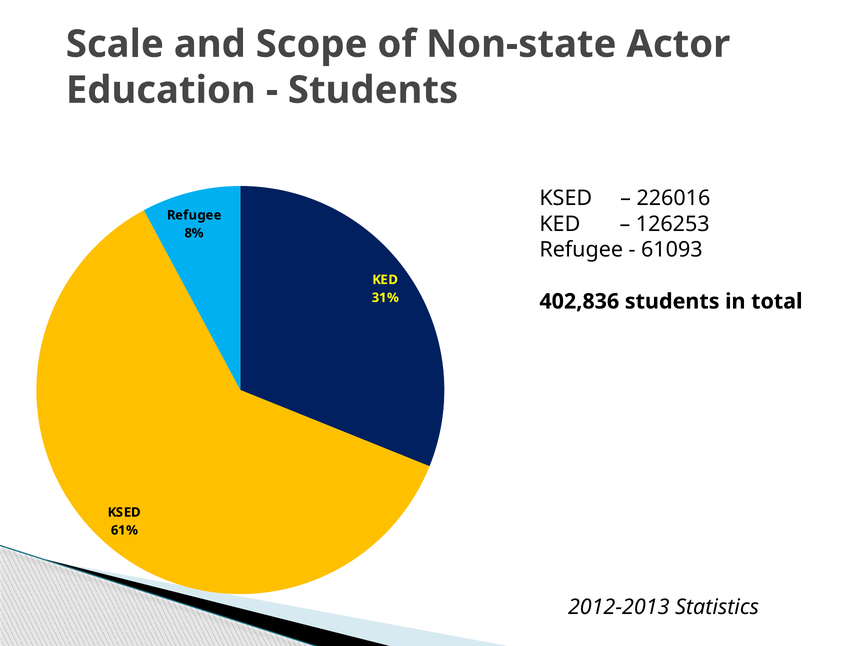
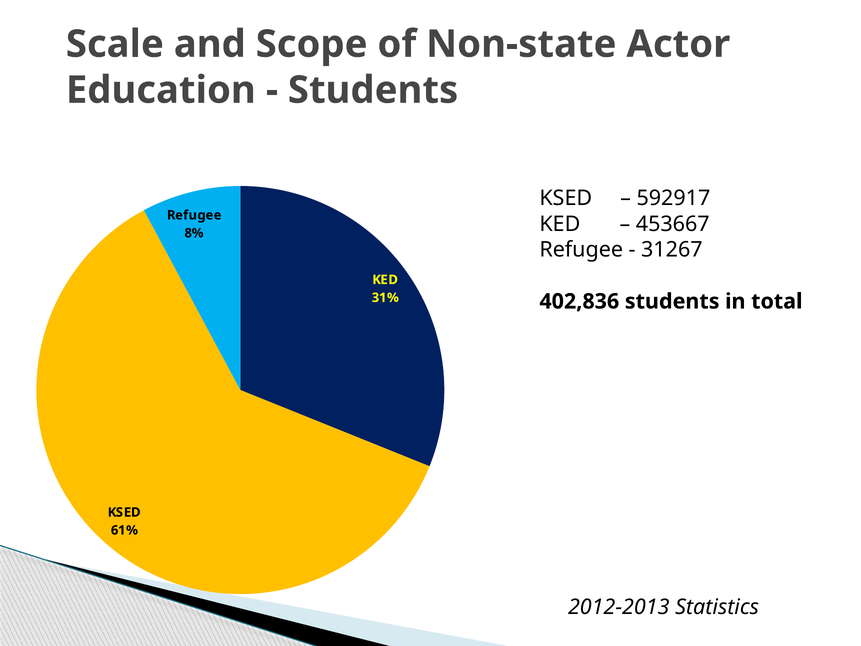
226016: 226016 -> 592917
126253: 126253 -> 453667
61093: 61093 -> 31267
